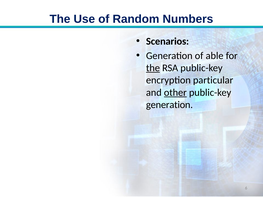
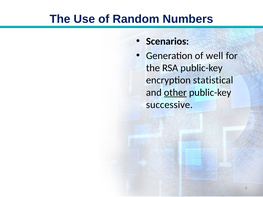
able: able -> well
the at (153, 68) underline: present -> none
particular: particular -> statistical
generation at (169, 105): generation -> successive
